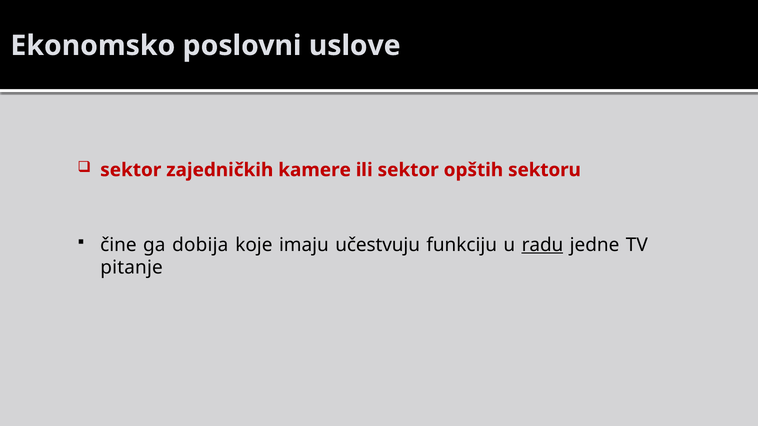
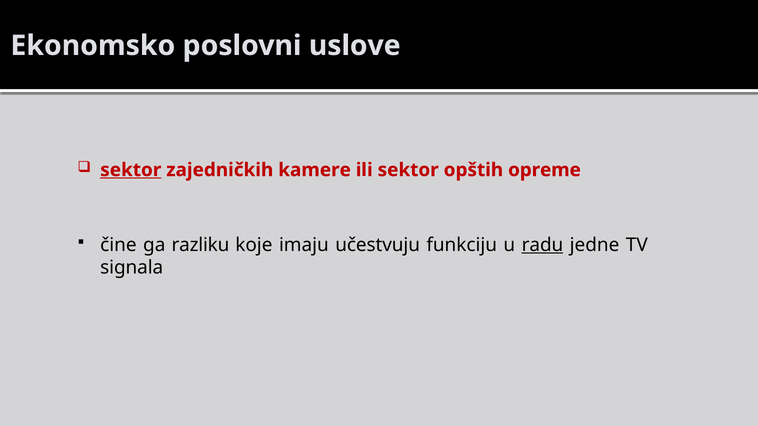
sektor at (131, 170) underline: none -> present
sektoru: sektoru -> opreme
dobija: dobija -> razliku
pitanje: pitanje -> signala
